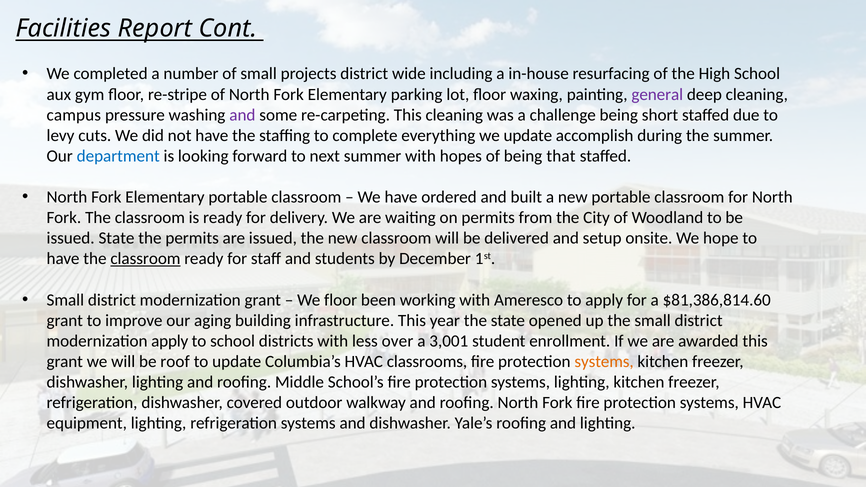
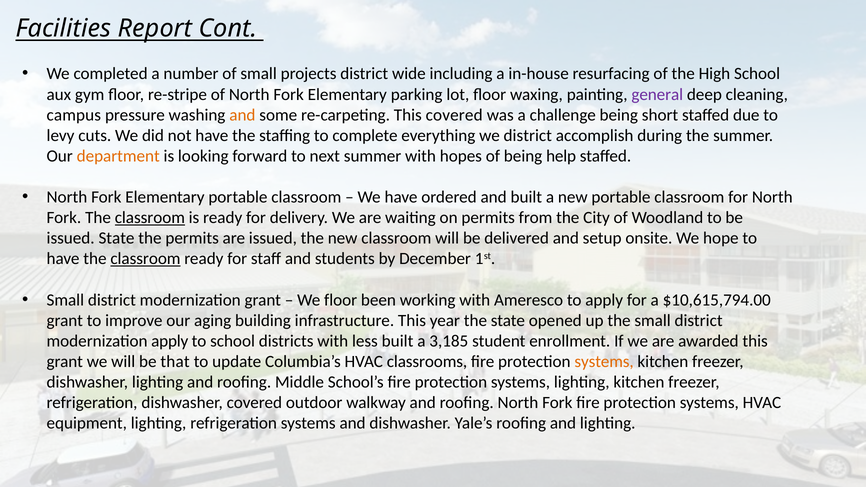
and at (242, 115) colour: purple -> orange
This cleaning: cleaning -> covered
we update: update -> district
department colour: blue -> orange
that: that -> help
classroom at (150, 218) underline: none -> present
$81,386,814.60: $81,386,814.60 -> $10,615,794.00
less over: over -> built
3,001: 3,001 -> 3,185
roof: roof -> that
